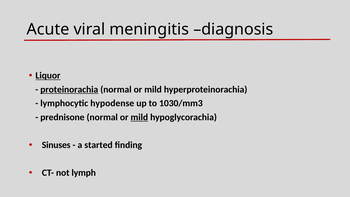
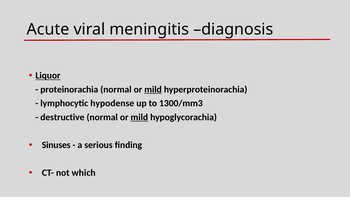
proteinorachia underline: present -> none
mild at (153, 89) underline: none -> present
1030/mm3: 1030/mm3 -> 1300/mm3
prednisone: prednisone -> destructive
started: started -> serious
lymph: lymph -> which
